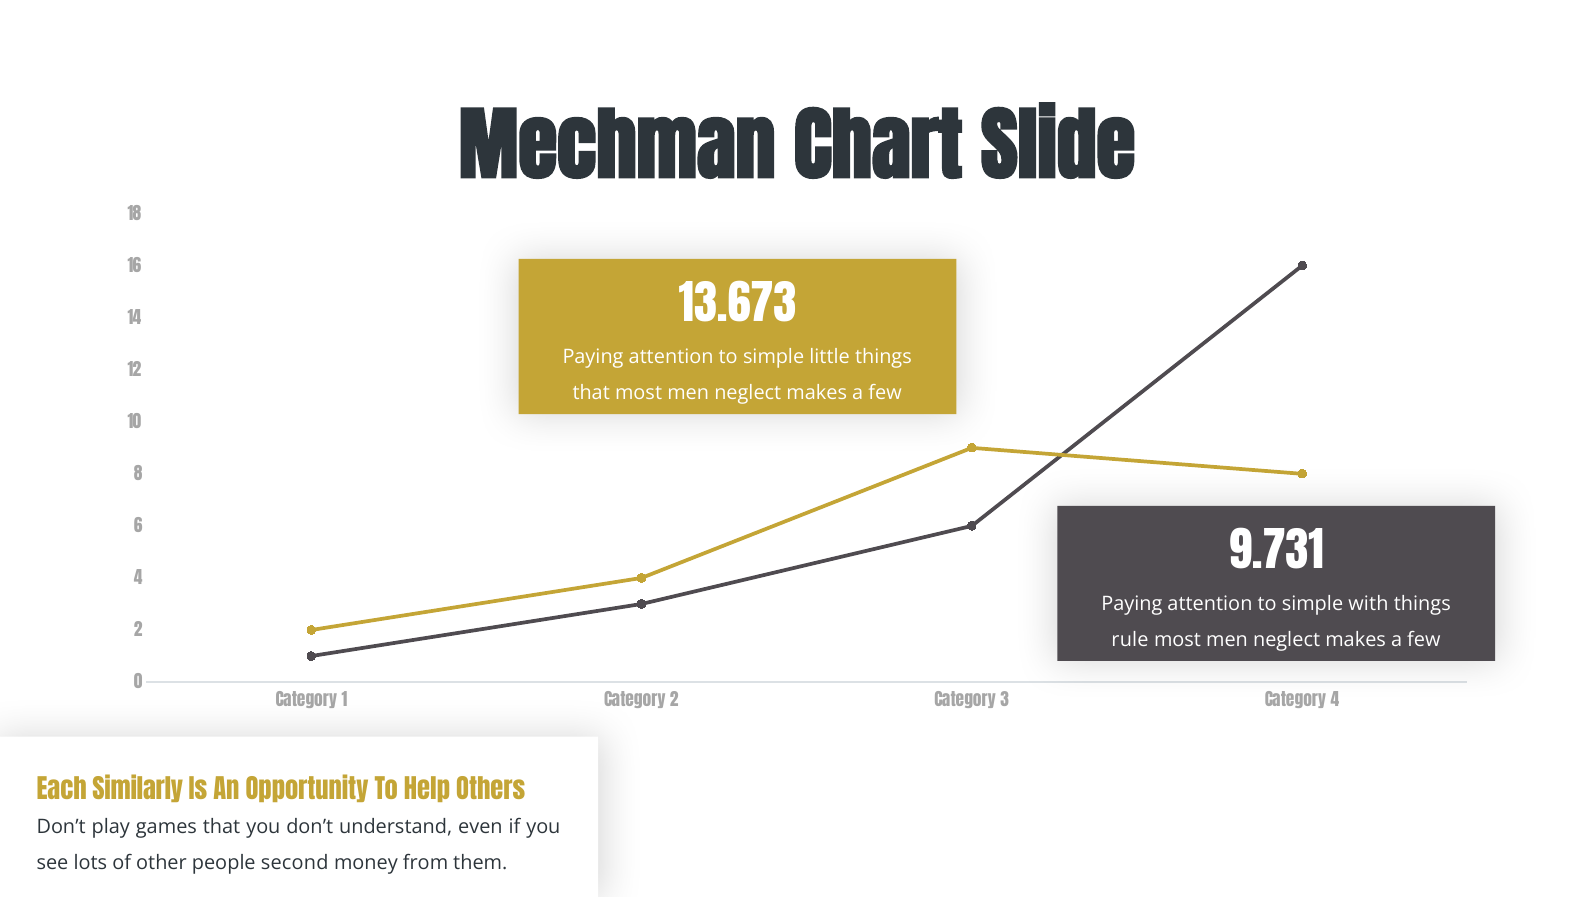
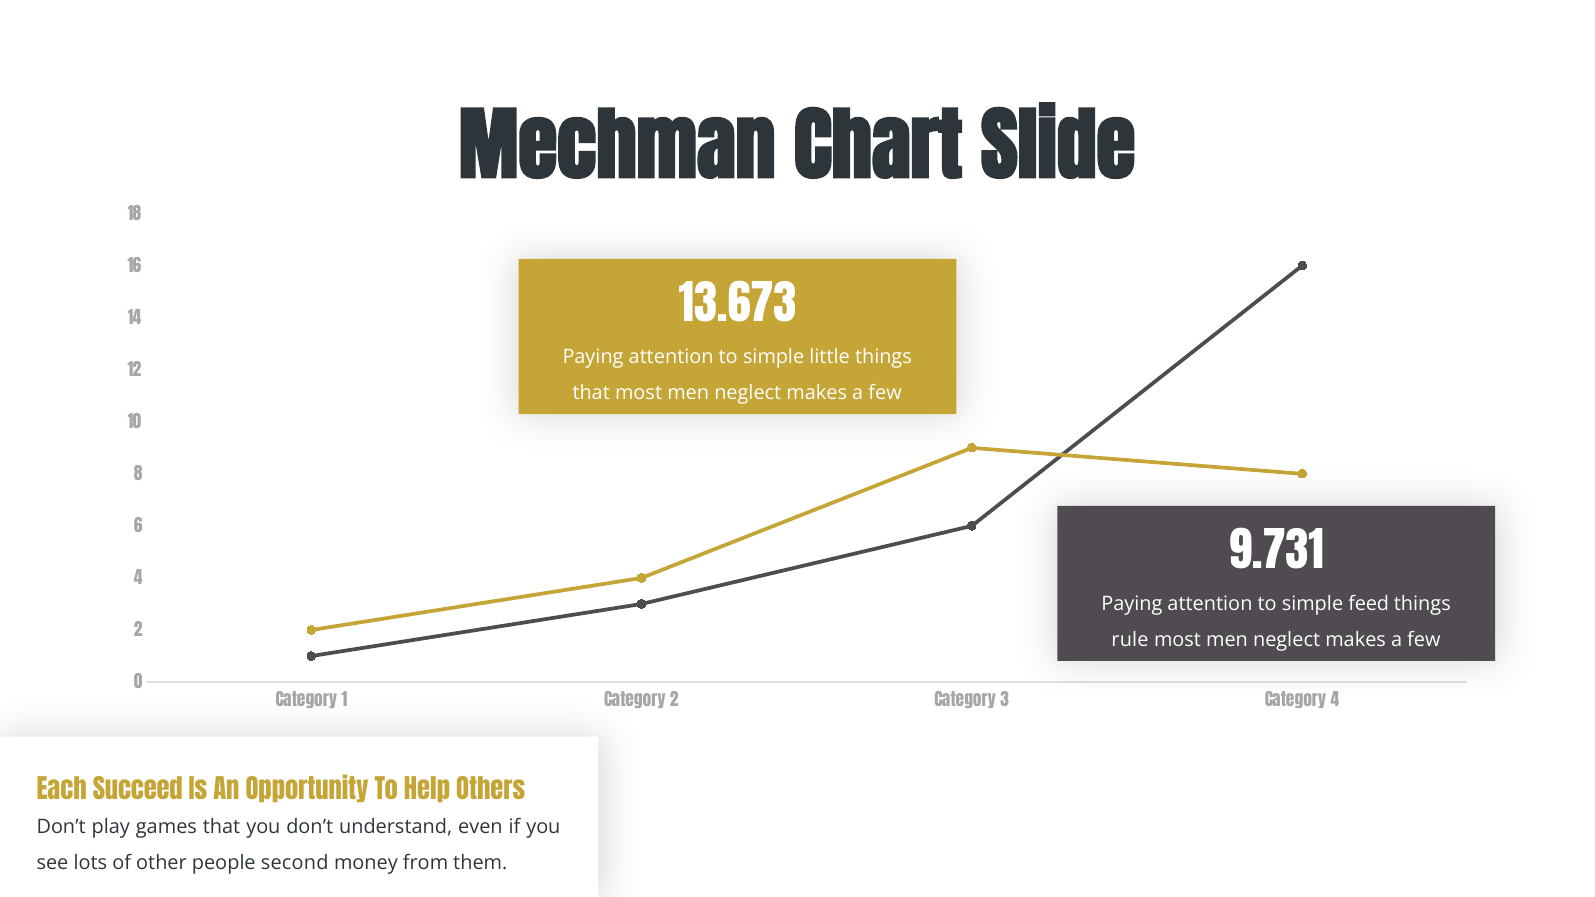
with: with -> feed
Similarly: Similarly -> Succeed
